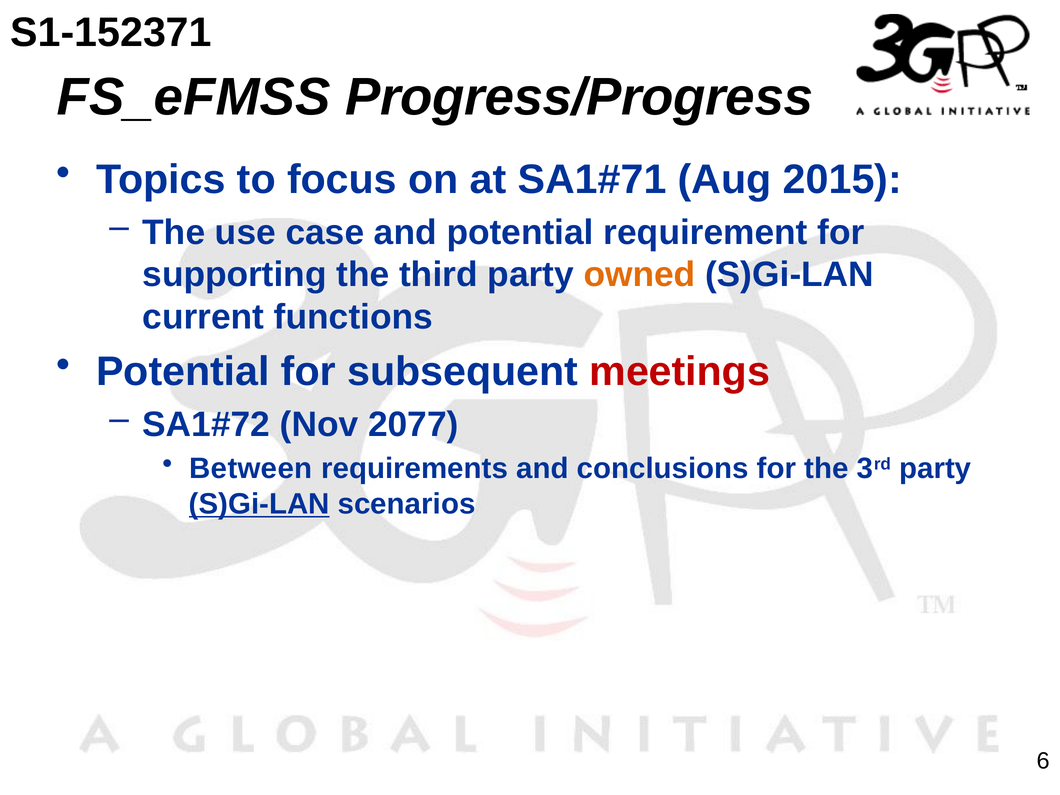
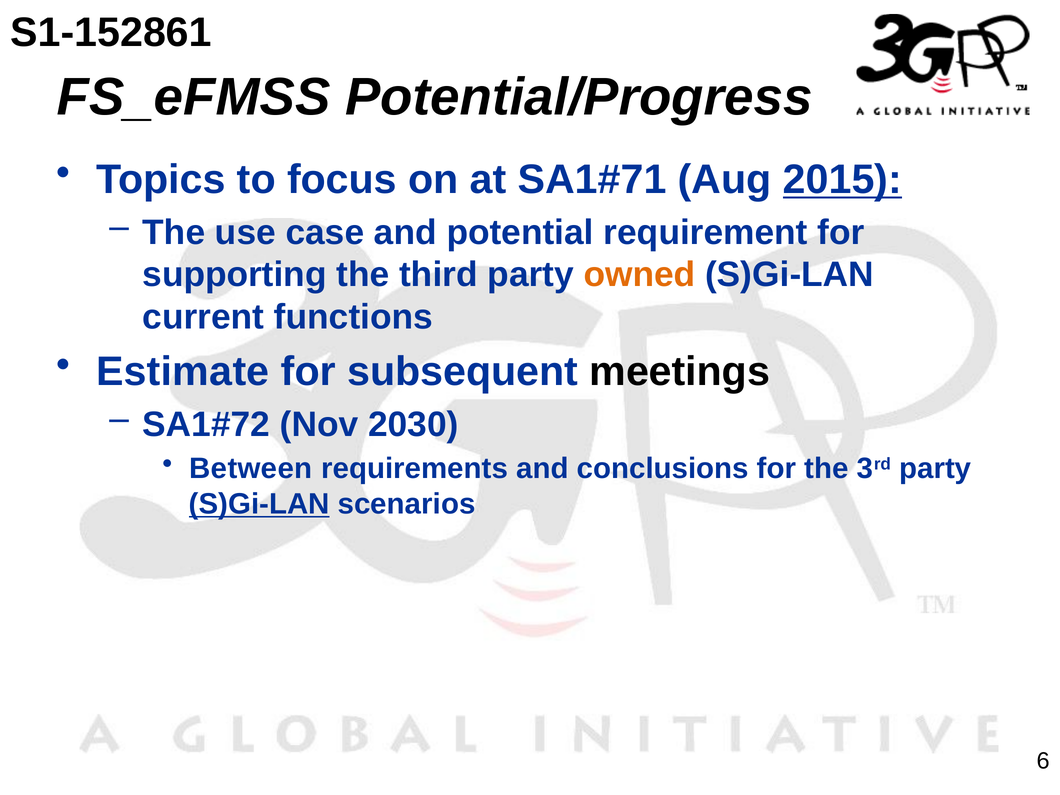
S1-152371: S1-152371 -> S1-152861
Progress/Progress: Progress/Progress -> Potential/Progress
2015 underline: none -> present
Potential at (183, 372): Potential -> Estimate
meetings colour: red -> black
2077: 2077 -> 2030
